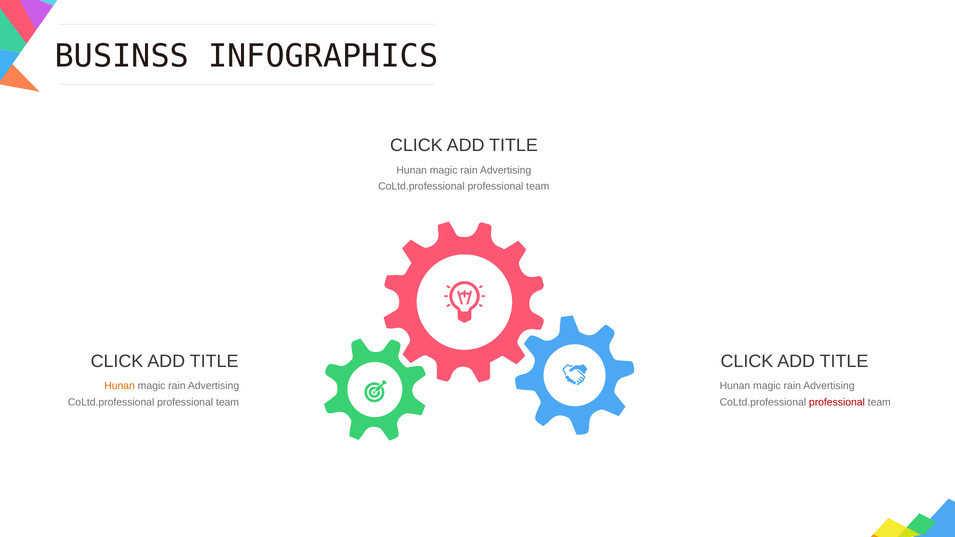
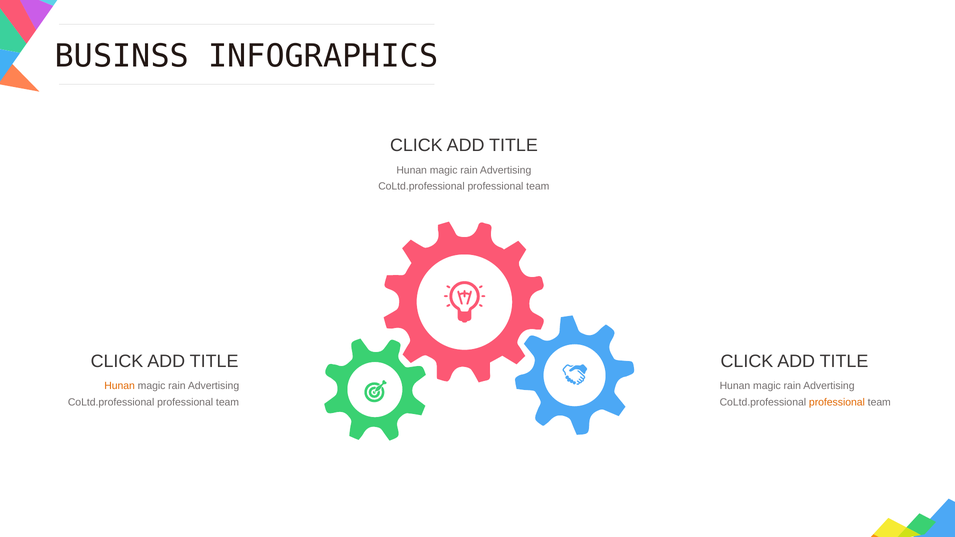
professional at (837, 402) colour: red -> orange
